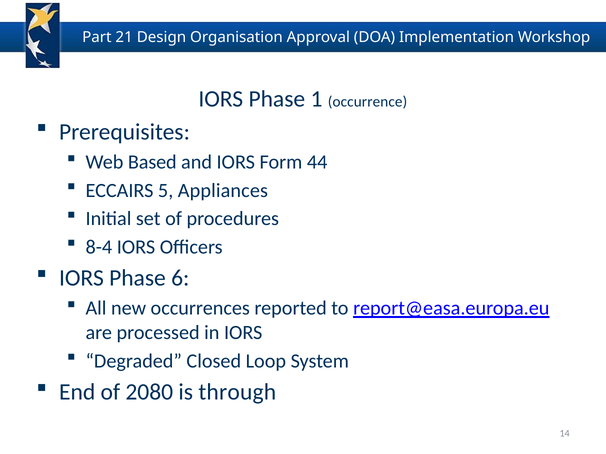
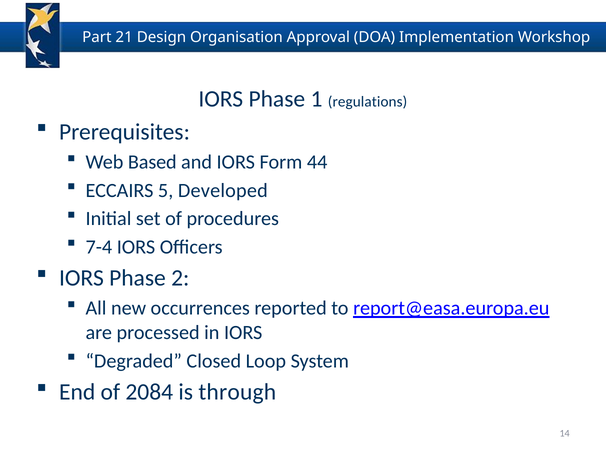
occurrence: occurrence -> regulations
Appliances: Appliances -> Developed
8-4: 8-4 -> 7-4
6: 6 -> 2
2080: 2080 -> 2084
